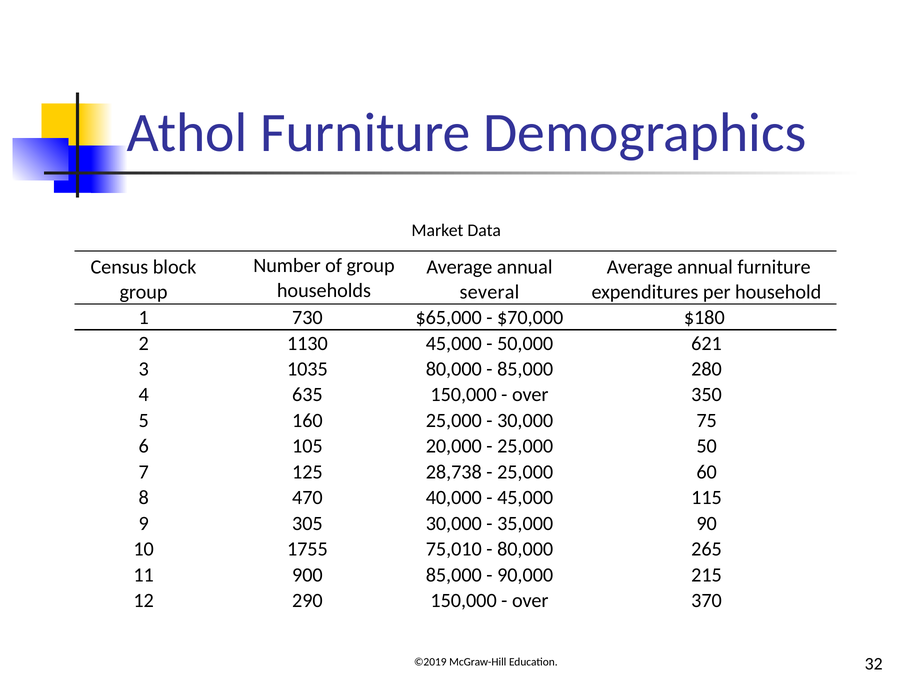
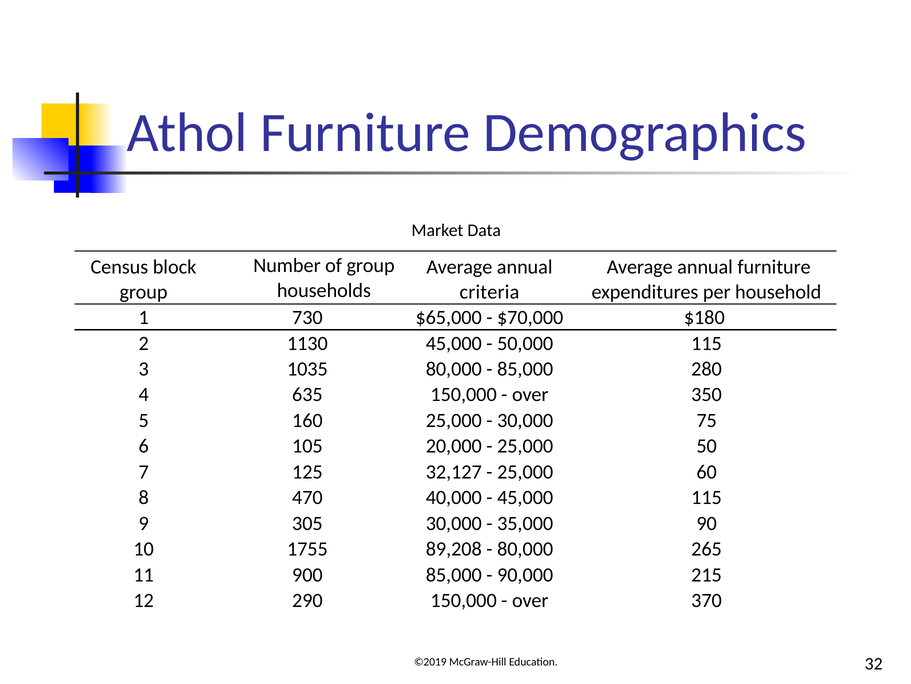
several: several -> criteria
50,000 621: 621 -> 115
28,738: 28,738 -> 32,127
75,010: 75,010 -> 89,208
